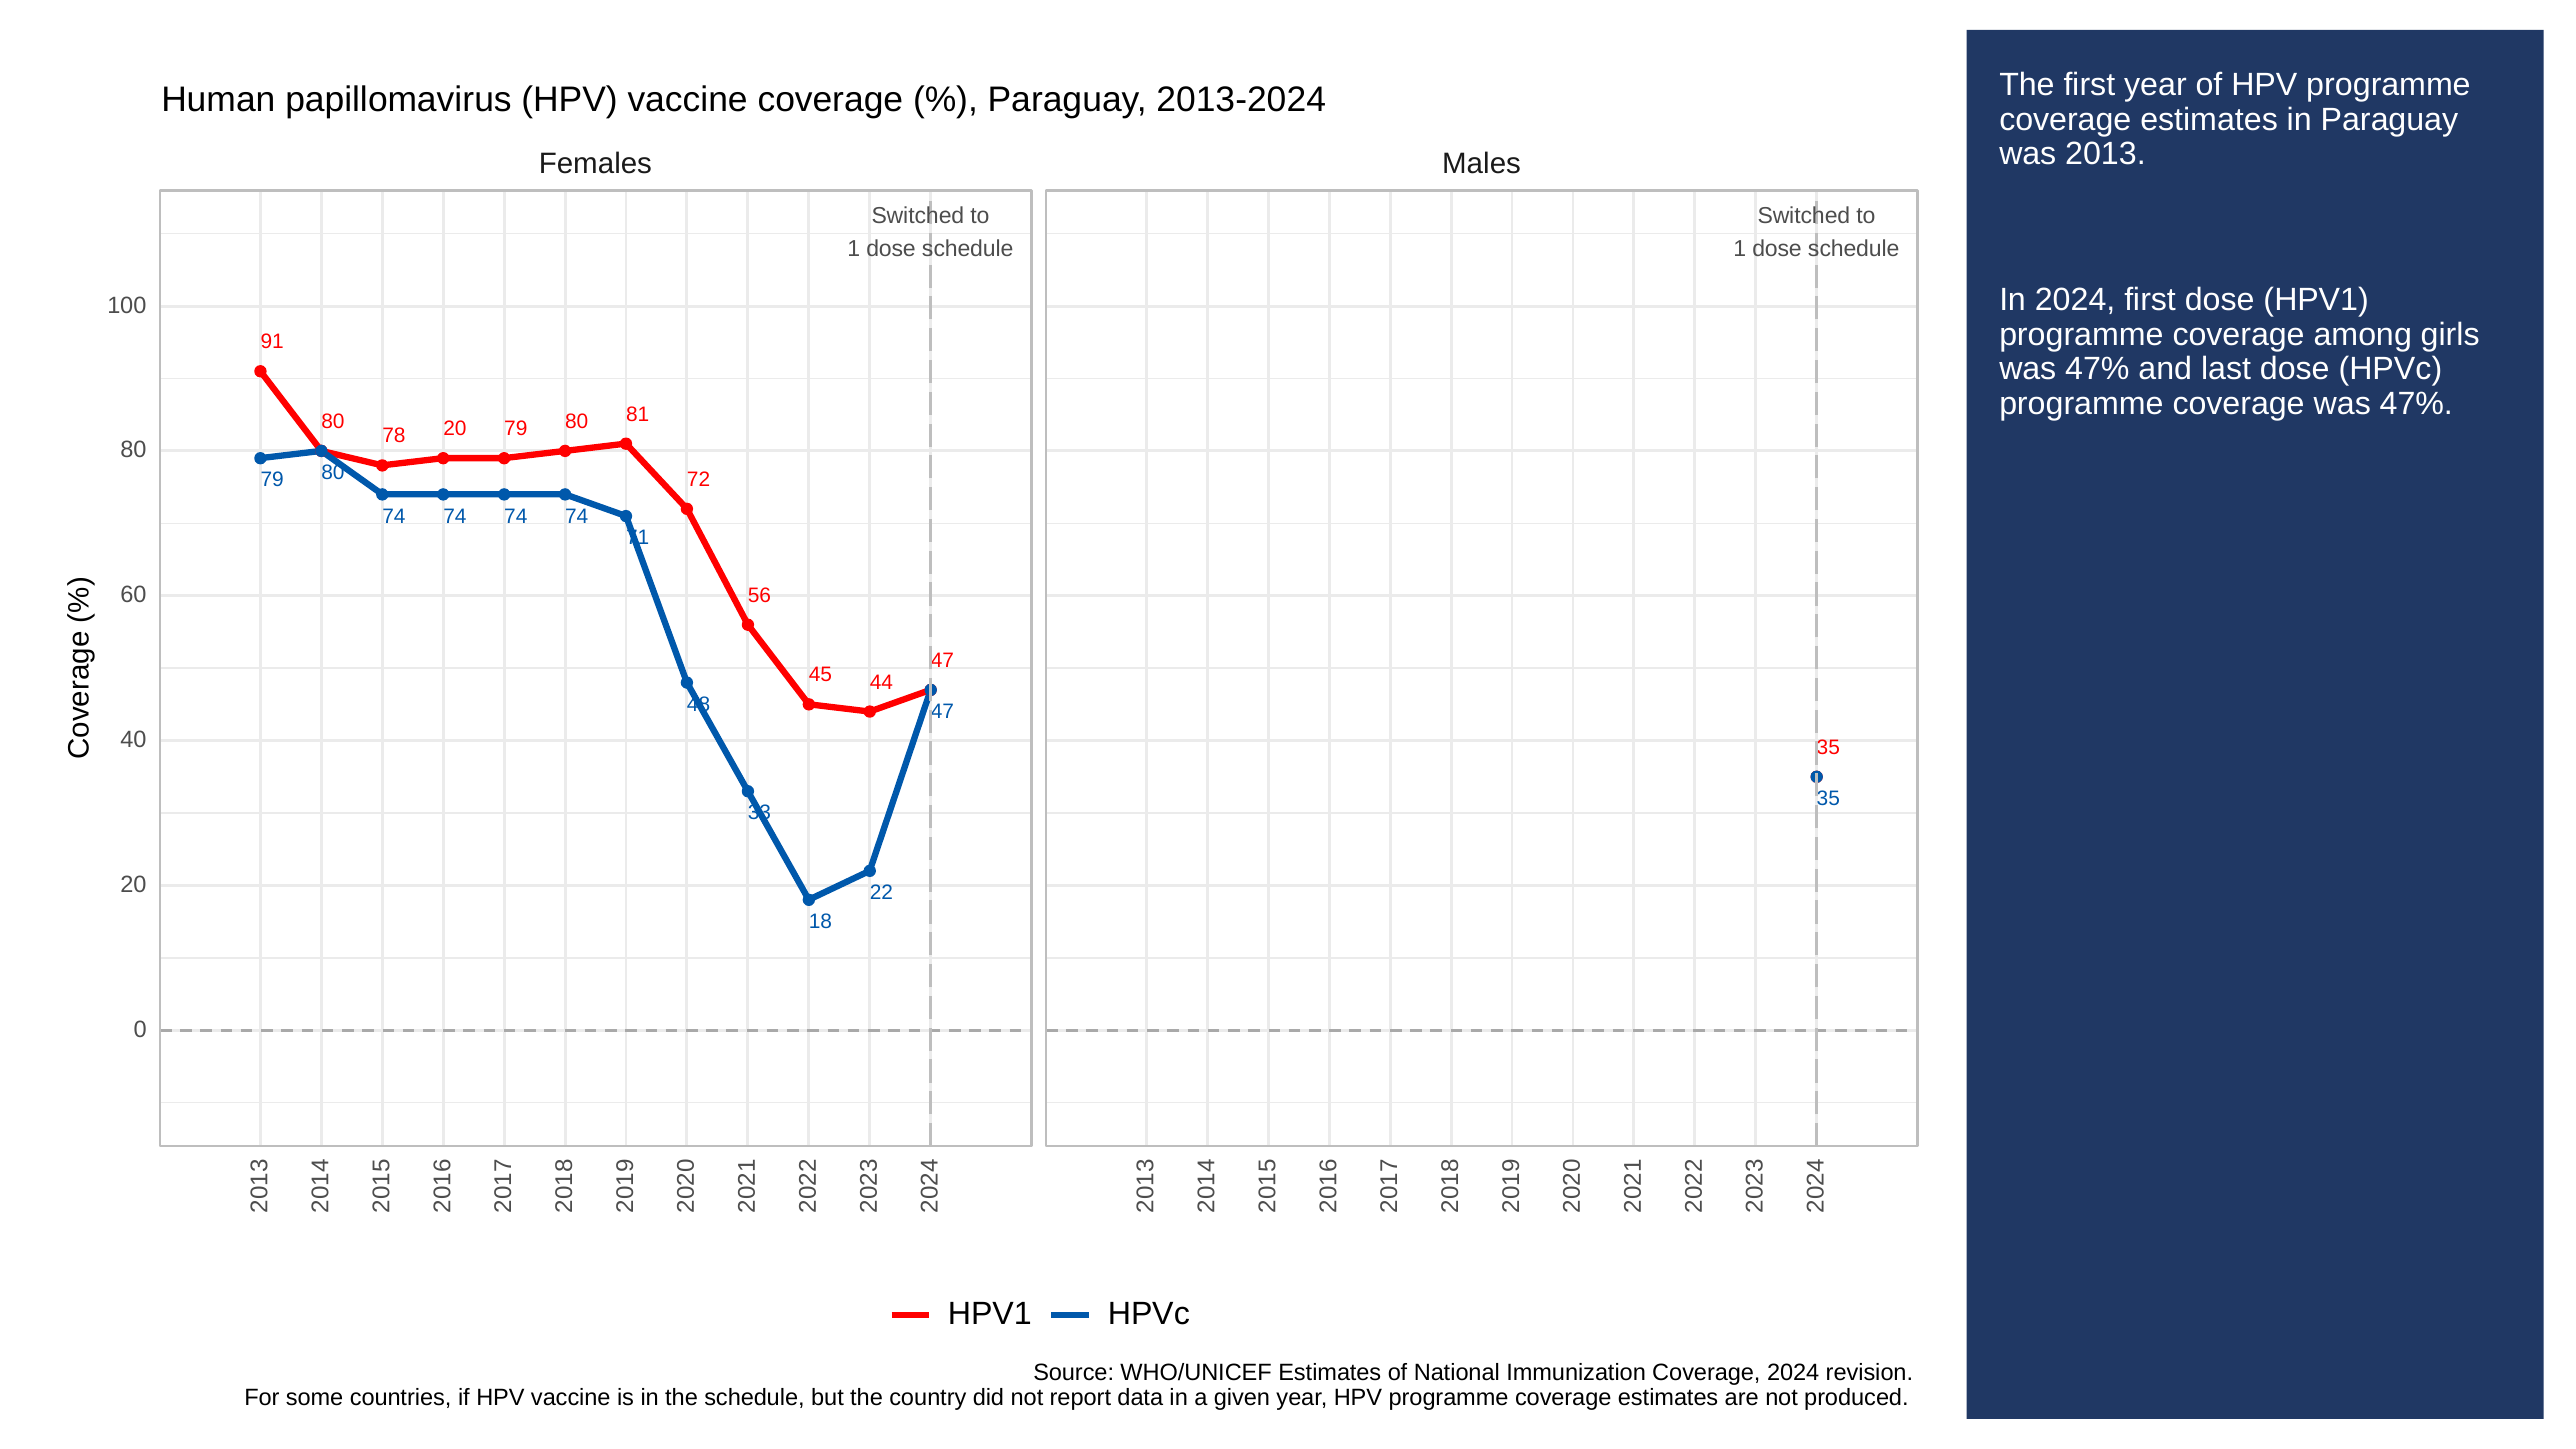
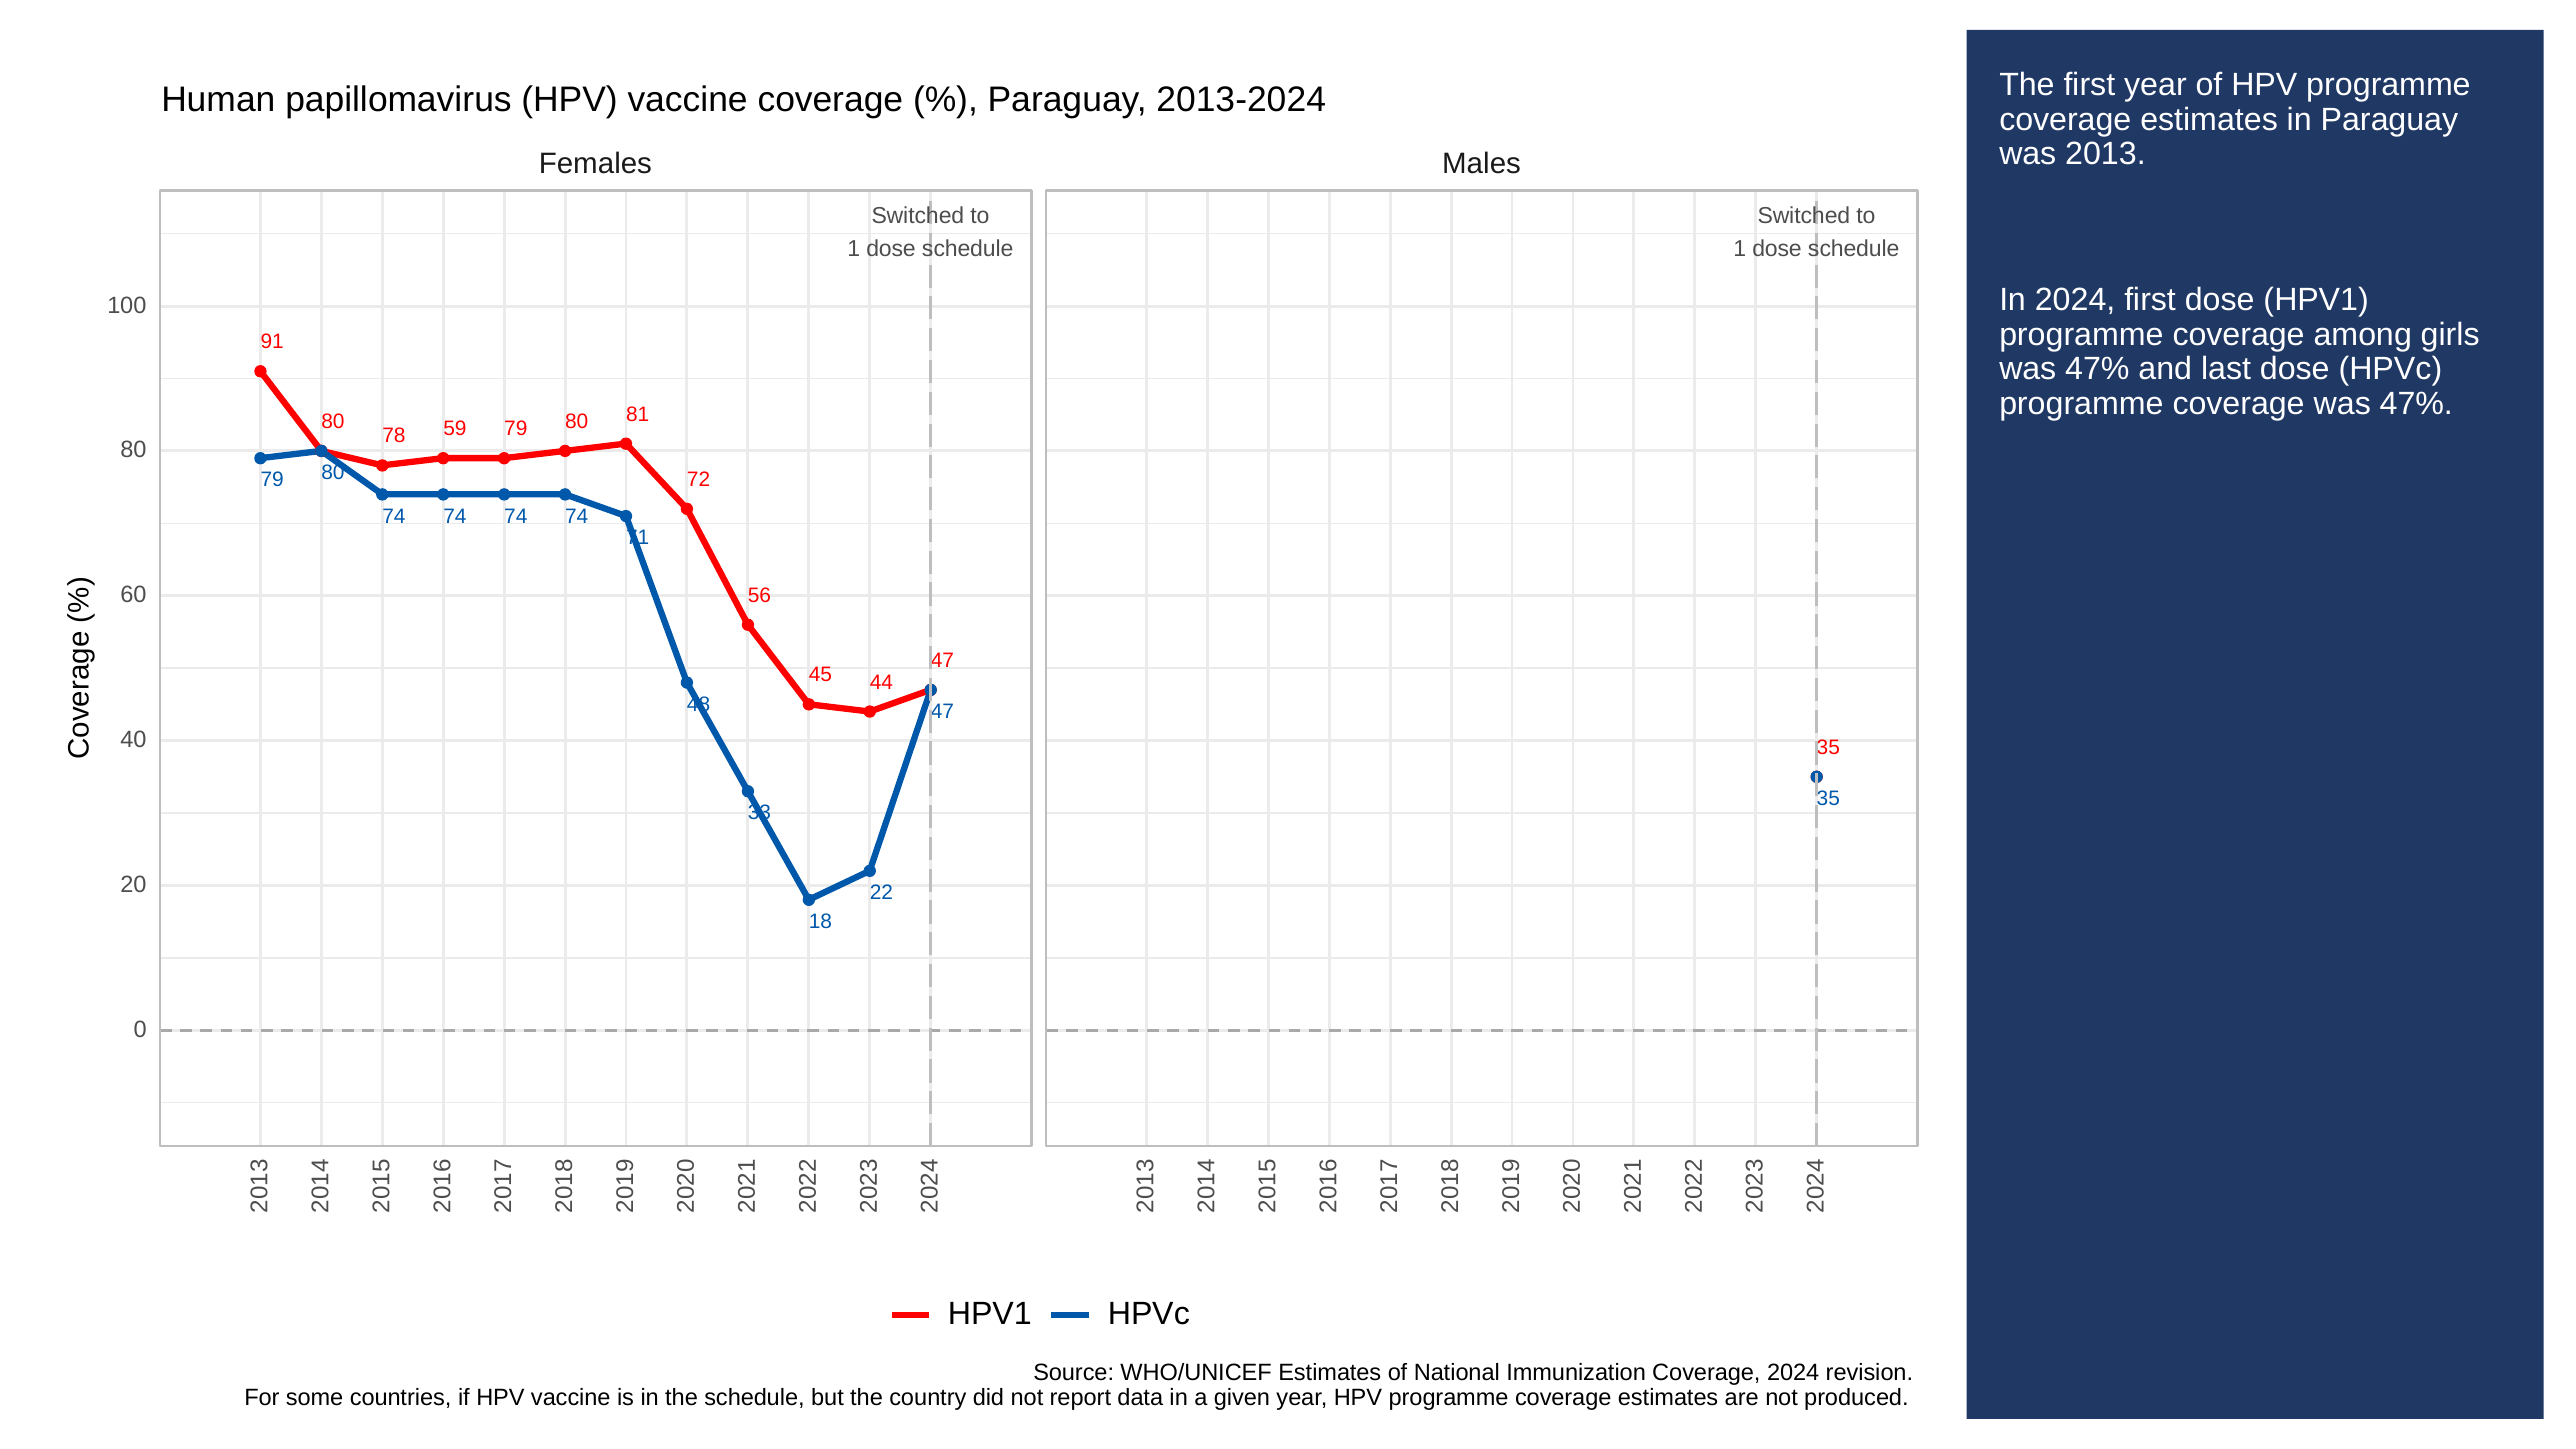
78 20: 20 -> 59
